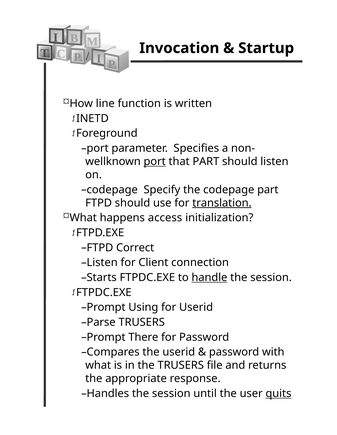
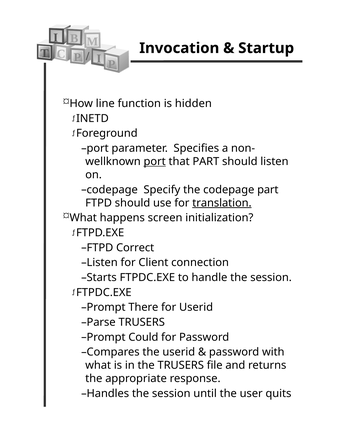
written: written -> hidden
access: access -> screen
handle underline: present -> none
Using: Using -> There
There: There -> Could
quits underline: present -> none
